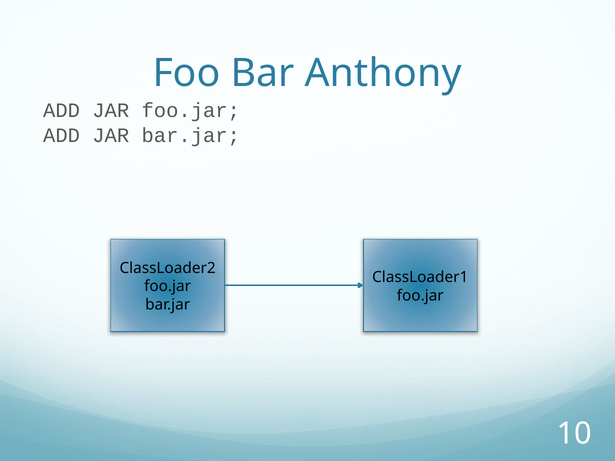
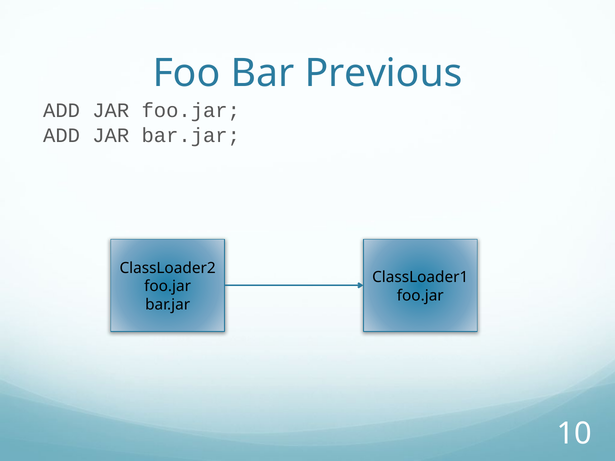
Anthony: Anthony -> Previous
